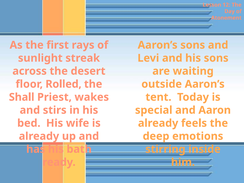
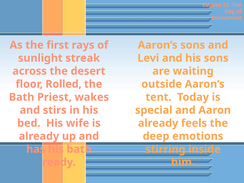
Shall at (22, 97): Shall -> Bath
